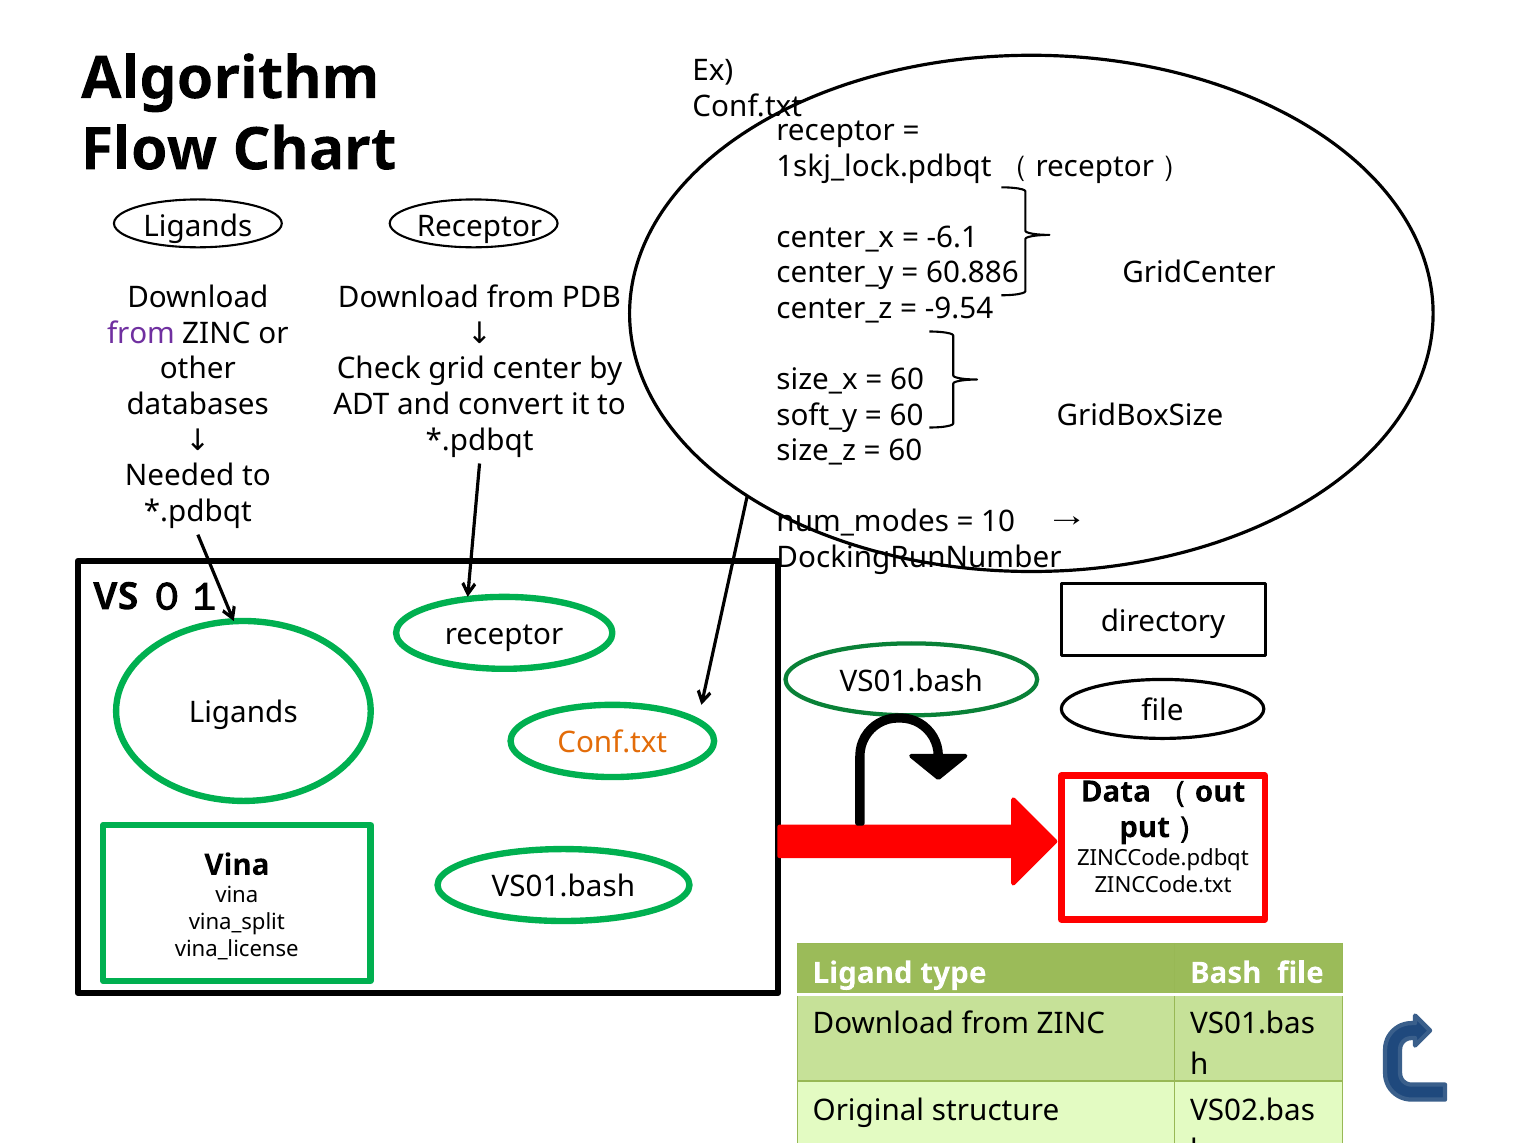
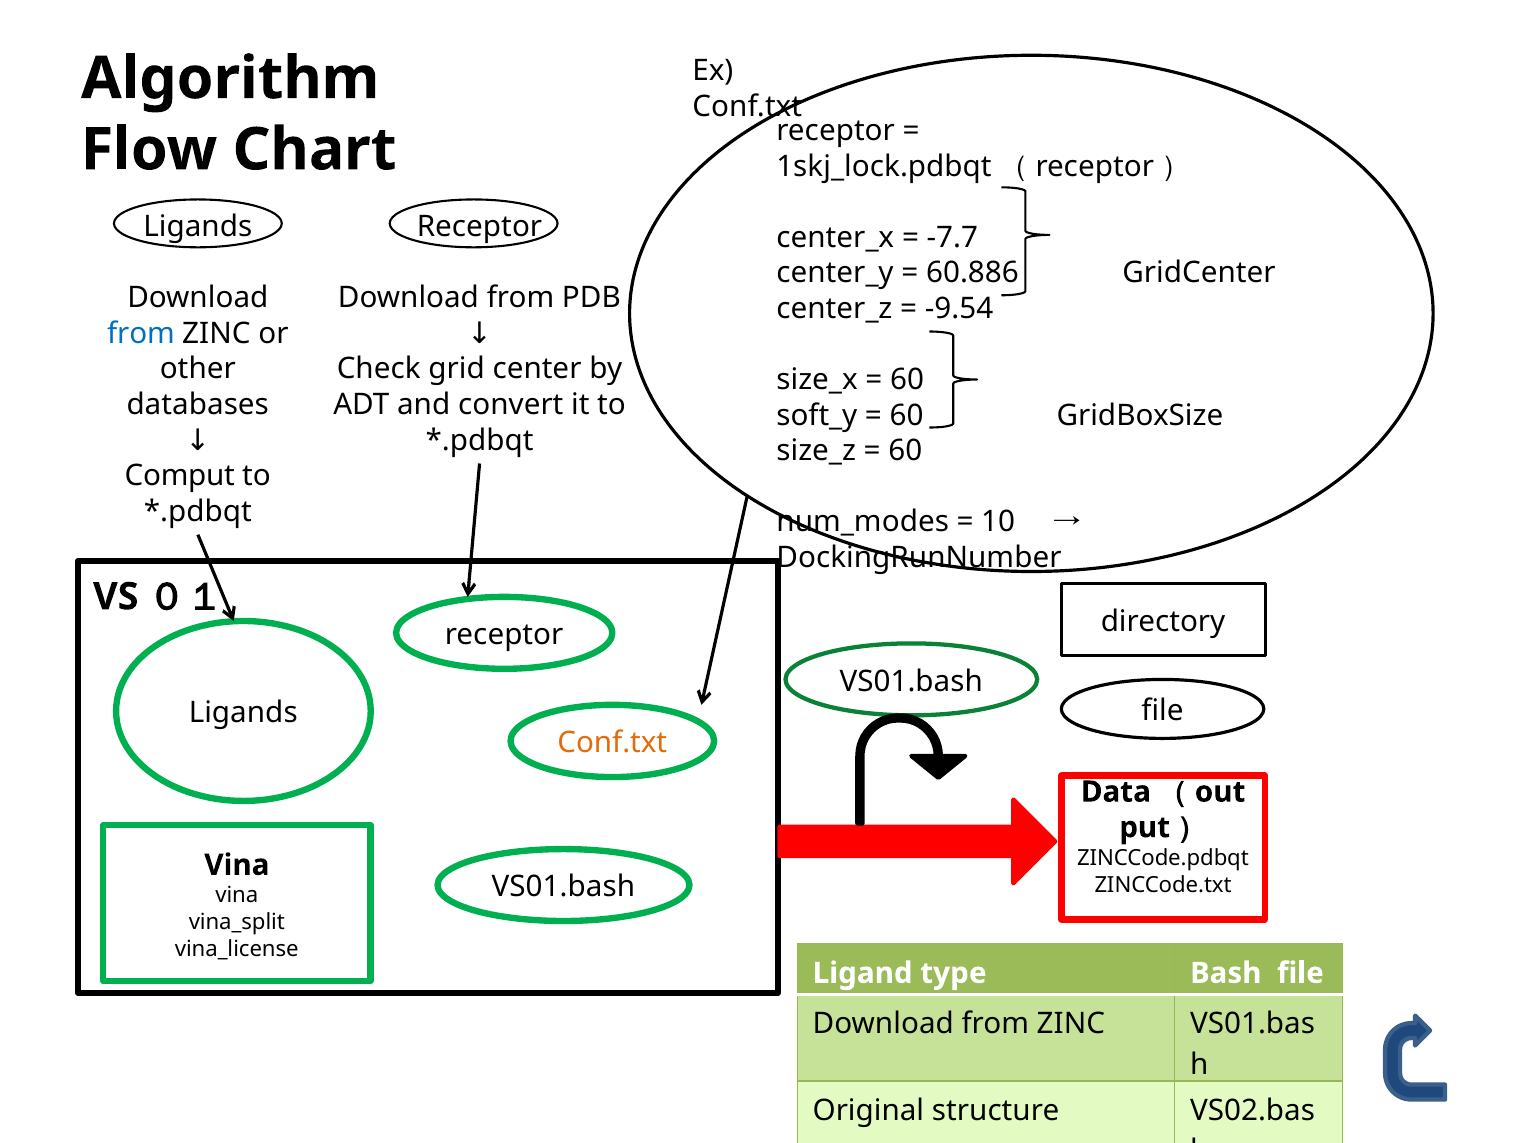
-6.1: -6.1 -> -7.7
from at (141, 333) colour: purple -> blue
Needed: Needed -> Comput
